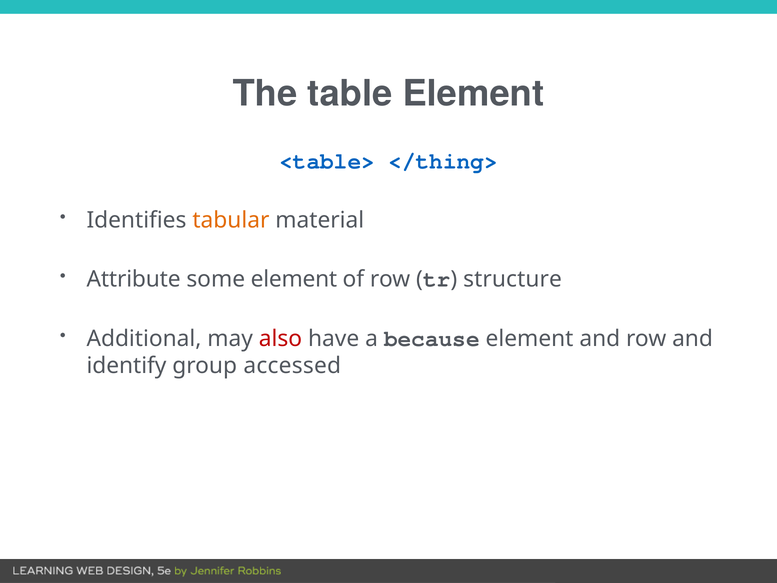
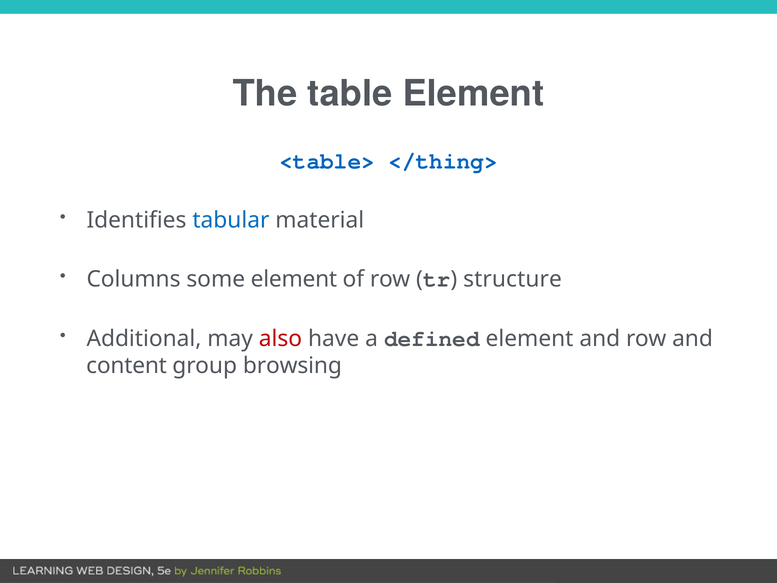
tabular colour: orange -> blue
Attribute: Attribute -> Columns
because: because -> defined
identify: identify -> content
accessed: accessed -> browsing
